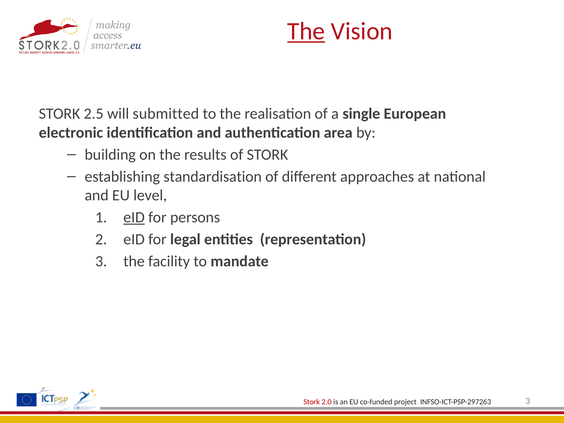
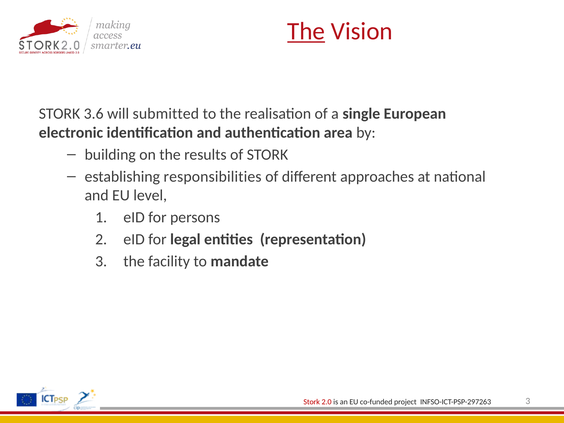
2.5: 2.5 -> 3.6
standardisation: standardisation -> responsibilities
eID at (134, 217) underline: present -> none
